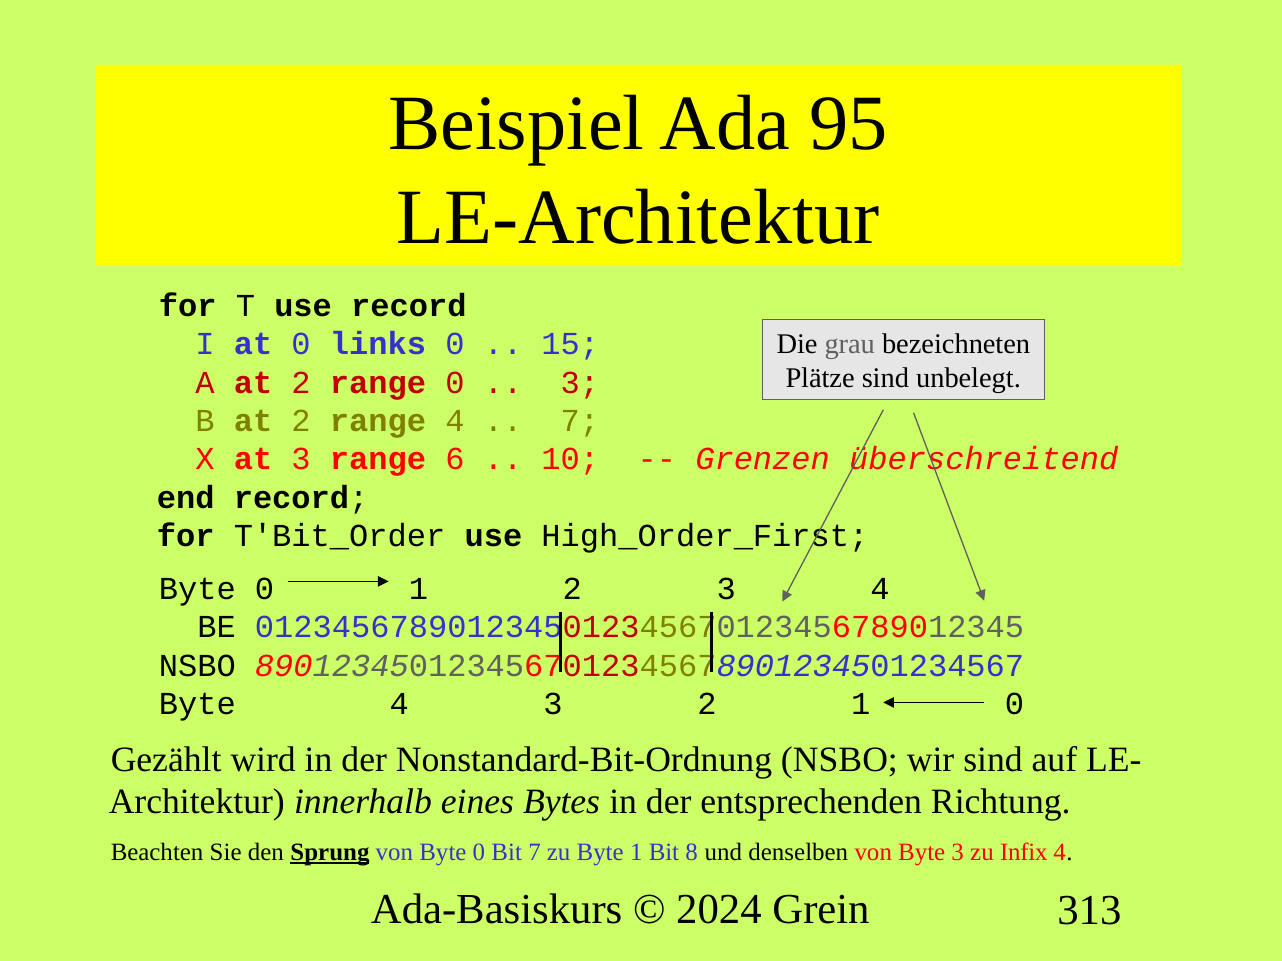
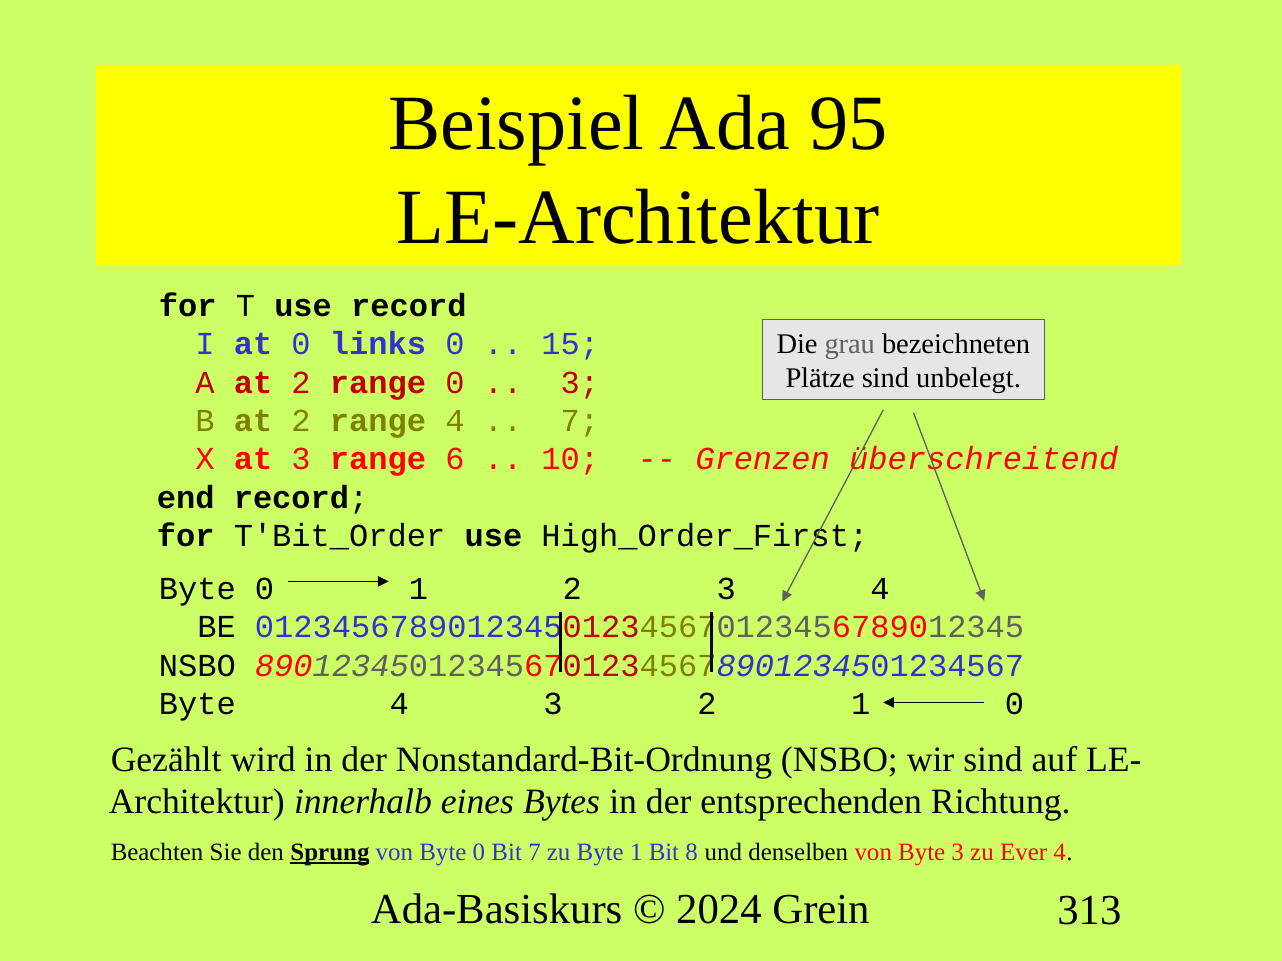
Infix: Infix -> Ever
